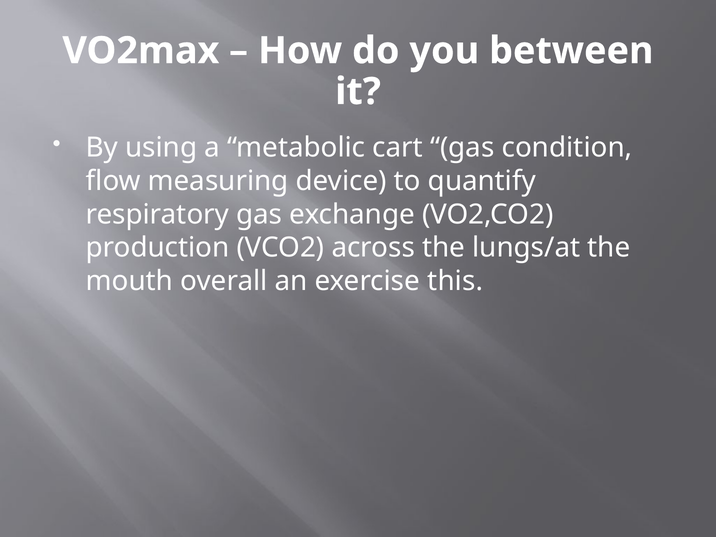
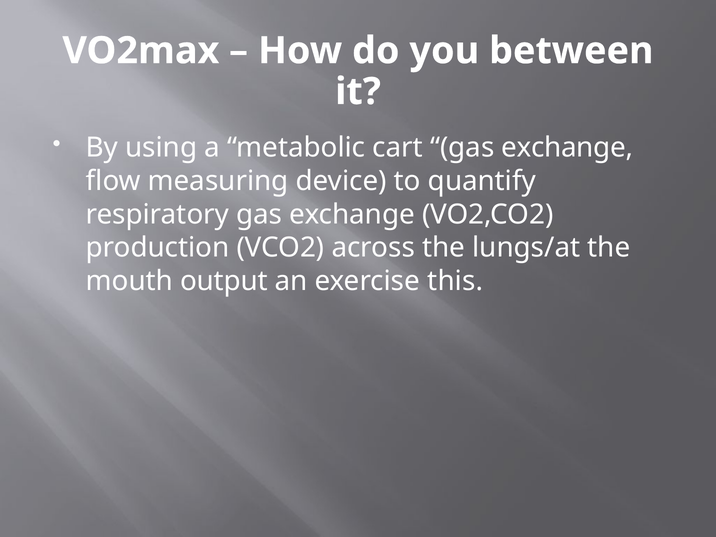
cart gas condition: condition -> exchange
overall: overall -> output
